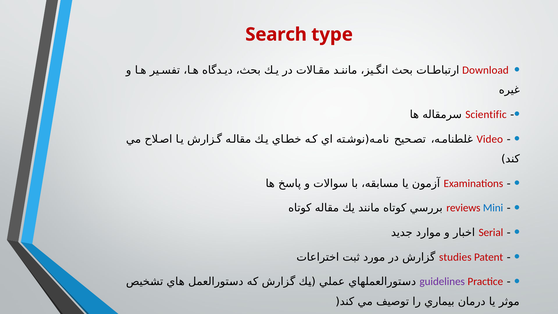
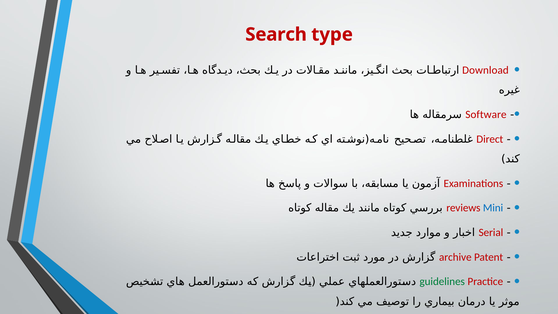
Scientific: Scientific -> Software
Video: Video -> Direct
studies: studies -> archive
guidelines colour: purple -> green
